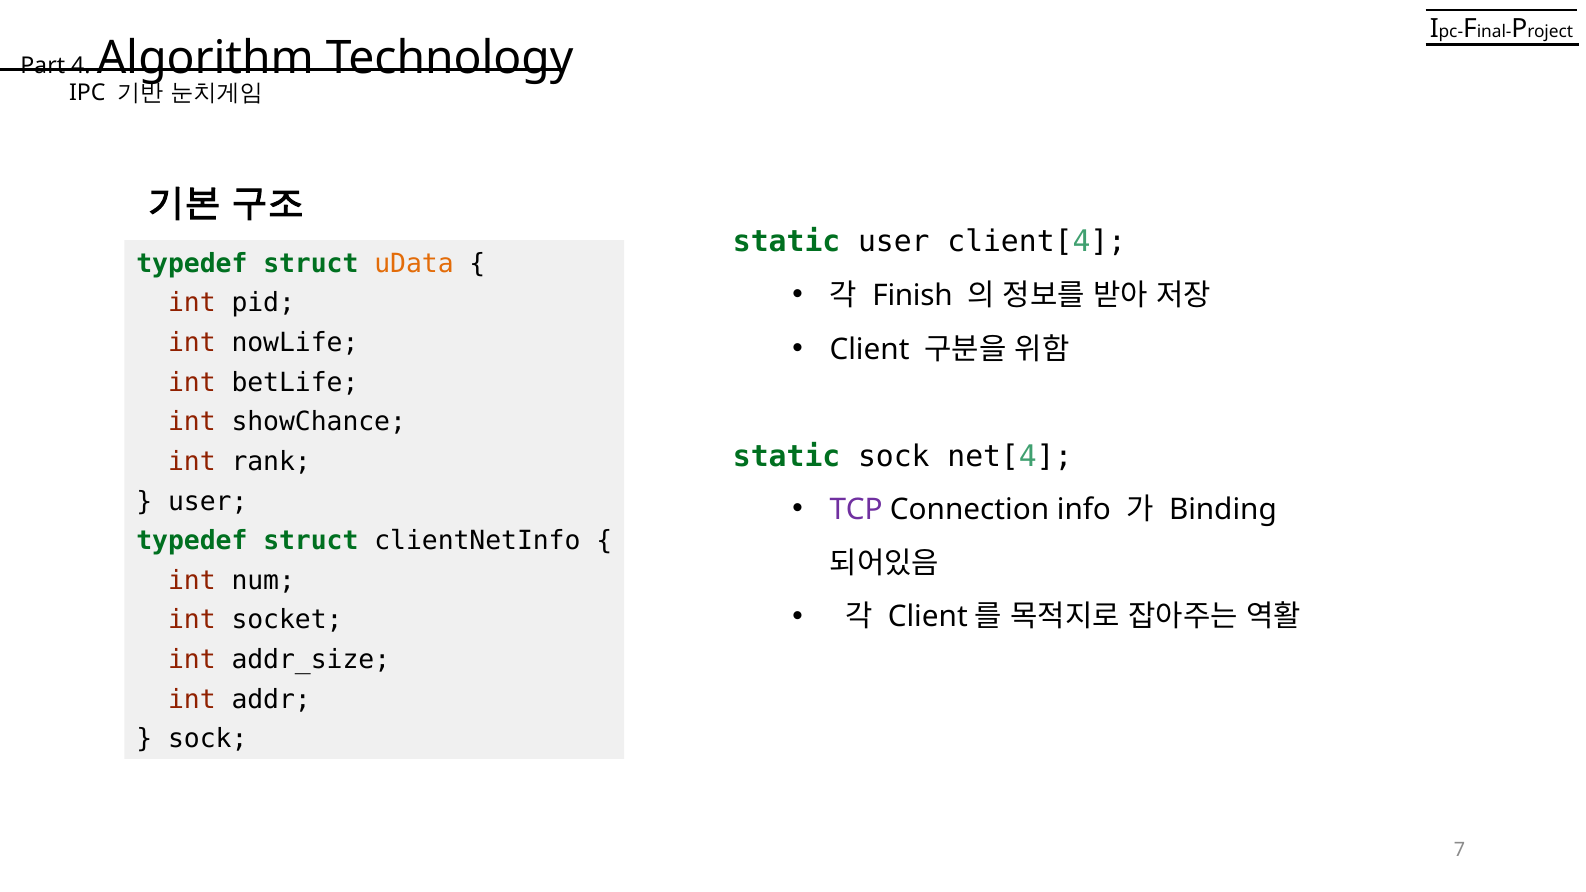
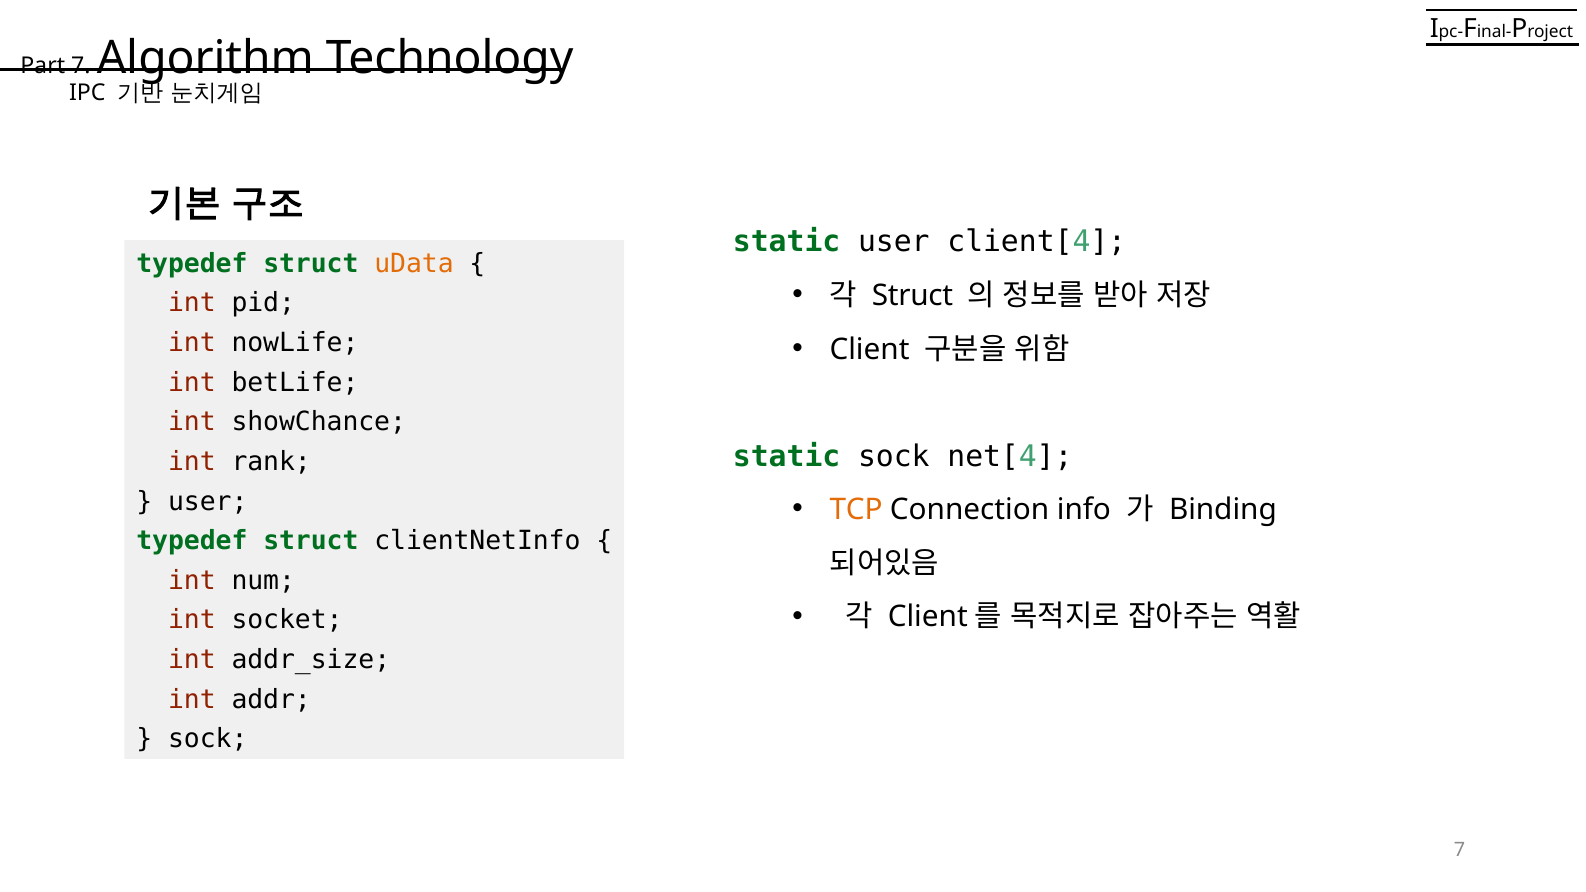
Part 4: 4 -> 7
Finish at (913, 296): Finish -> Struct
TCP colour: purple -> orange
